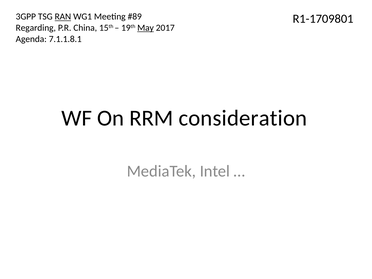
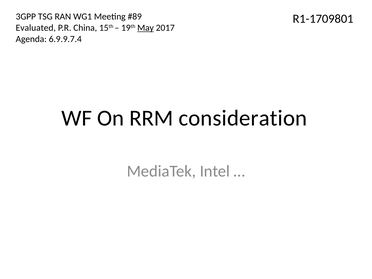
RAN underline: present -> none
Regarding: Regarding -> Evaluated
7.1.1.8.1: 7.1.1.8.1 -> 6.9.9.7.4
